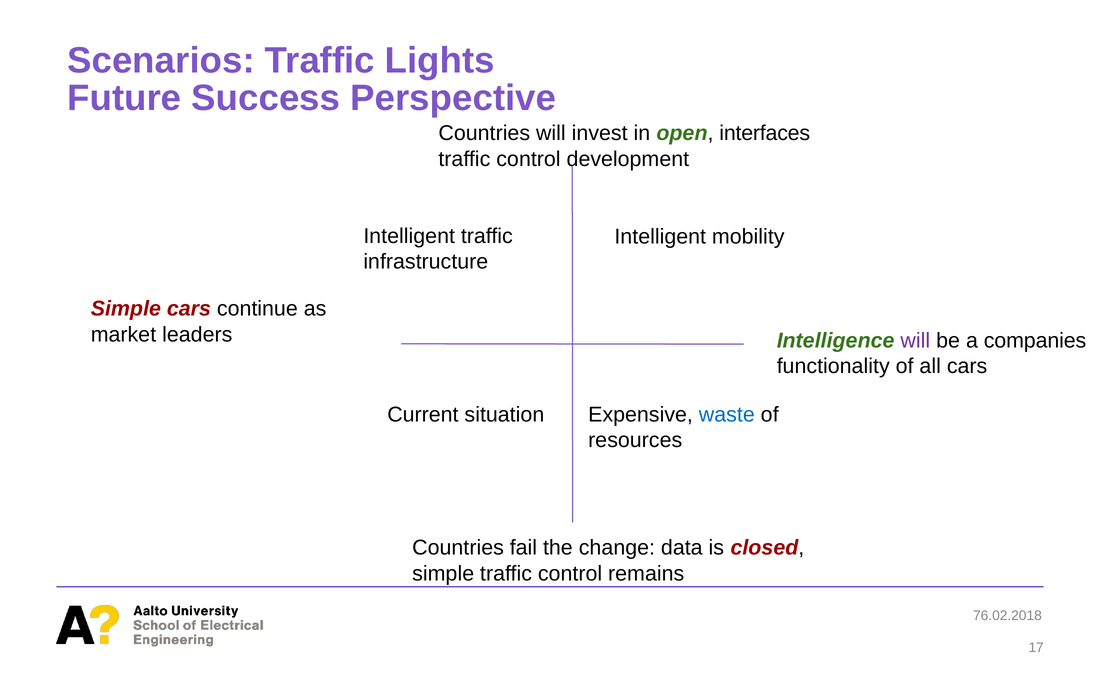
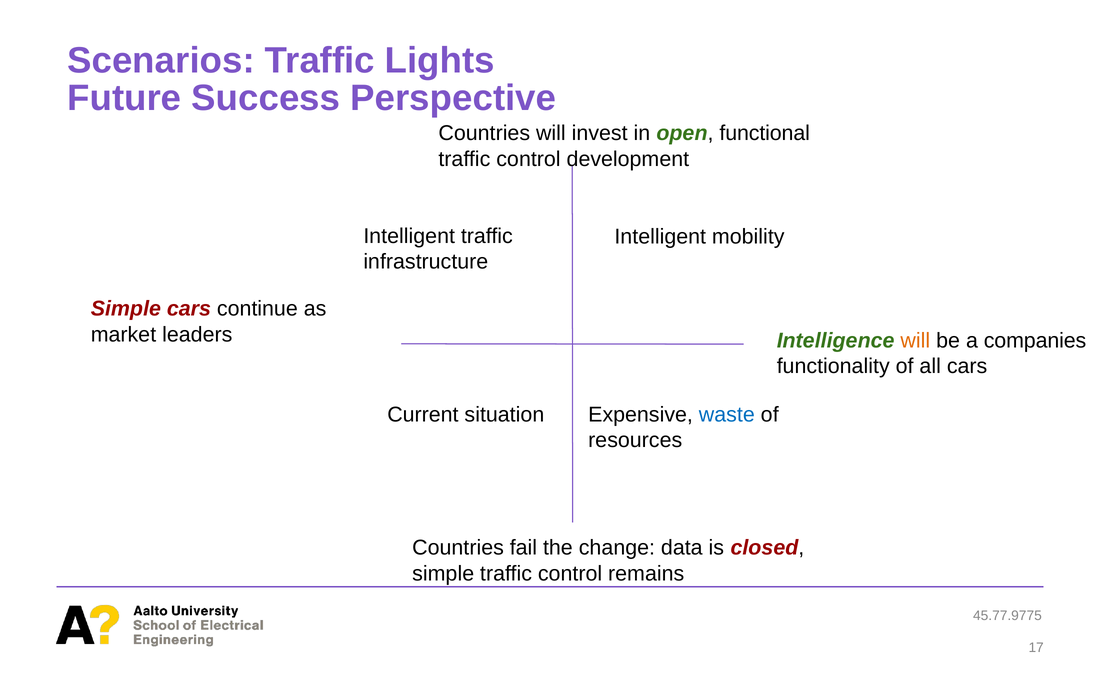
interfaces: interfaces -> functional
will at (915, 340) colour: purple -> orange
76.02.2018: 76.02.2018 -> 45.77.9775
